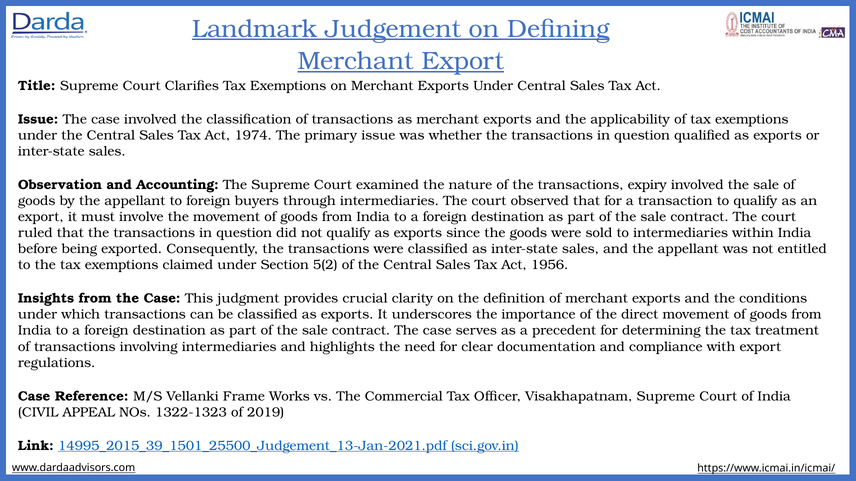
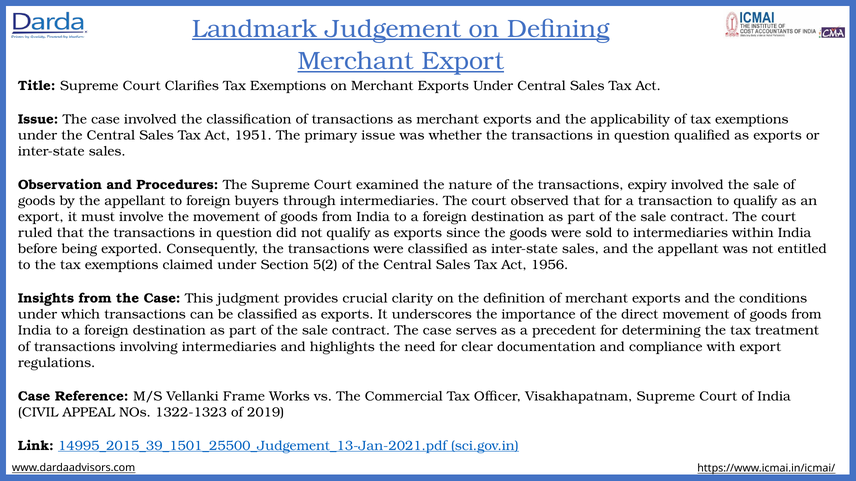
1974: 1974 -> 1951
Accounting: Accounting -> Procedures
